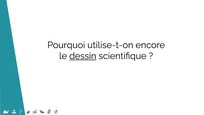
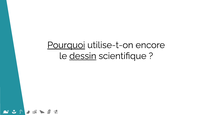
Pourquoi underline: none -> present
